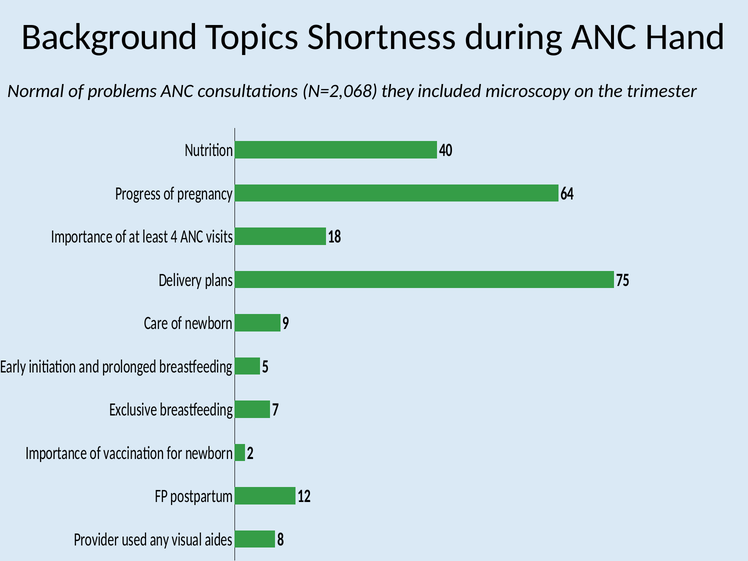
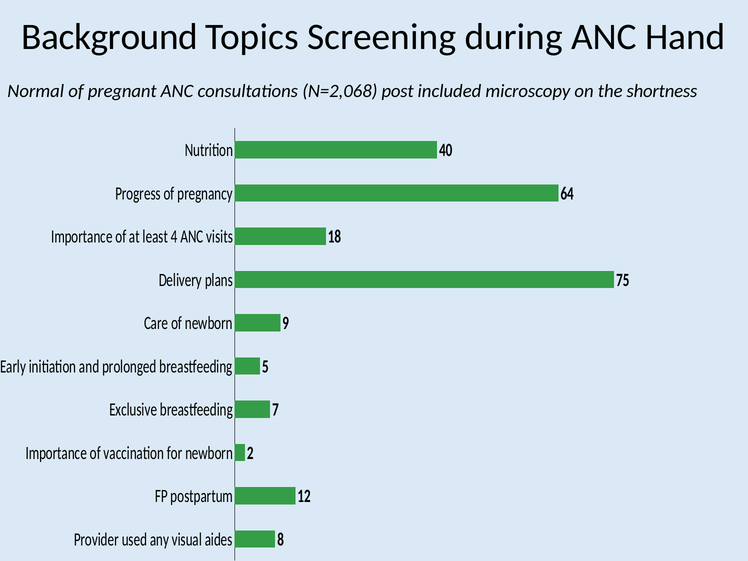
Shortness: Shortness -> Screening
problems: problems -> pregnant
they: they -> post
trimester: trimester -> shortness
